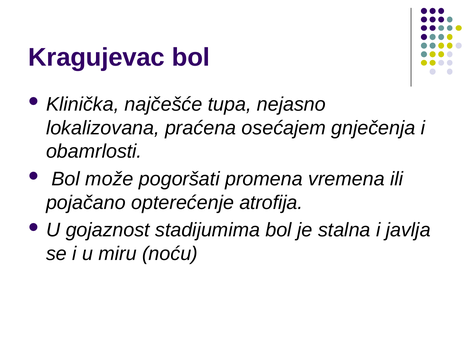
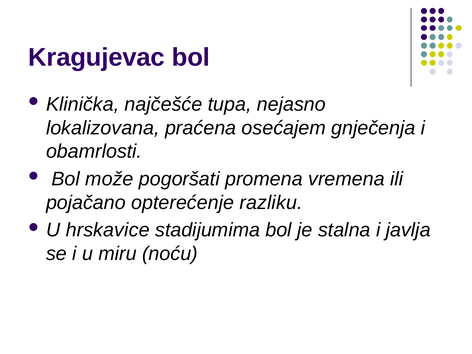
atrofija: atrofija -> razliku
gojaznost: gojaznost -> hrskavice
